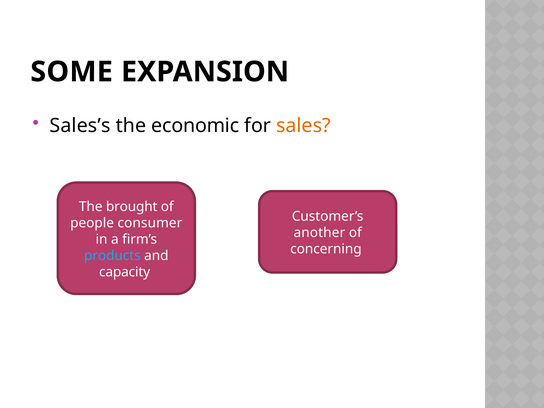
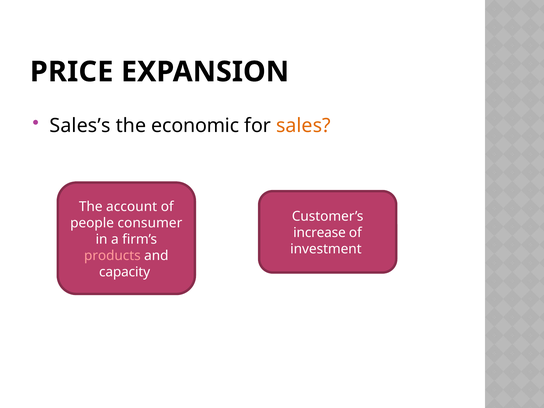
SOME: SOME -> PRICE
brought: brought -> account
another: another -> increase
concerning: concerning -> investment
products colour: light blue -> pink
